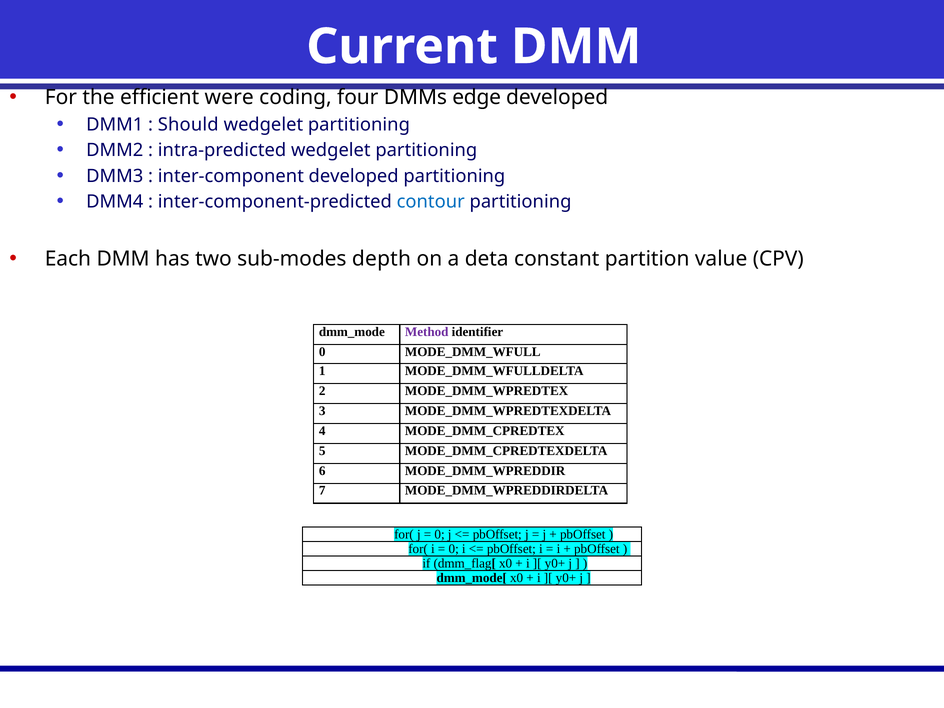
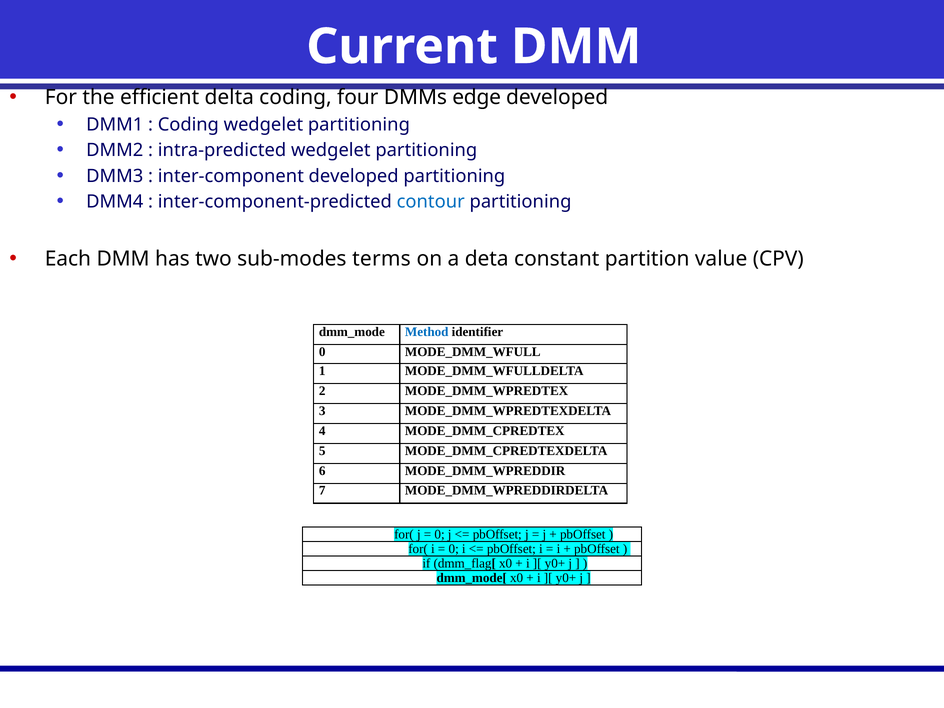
were: were -> delta
Should at (188, 125): Should -> Coding
depth: depth -> terms
Method colour: purple -> blue
